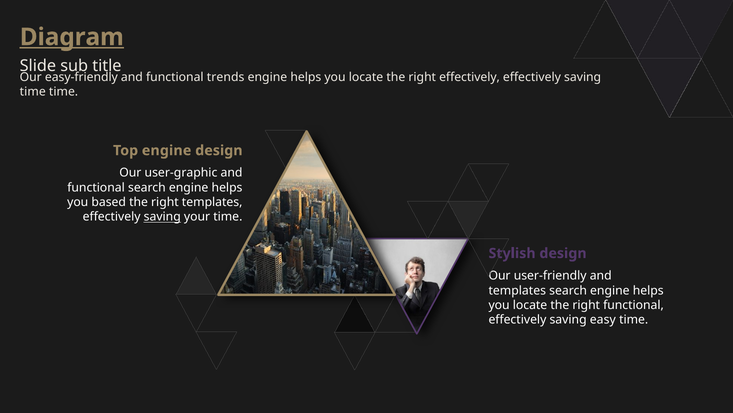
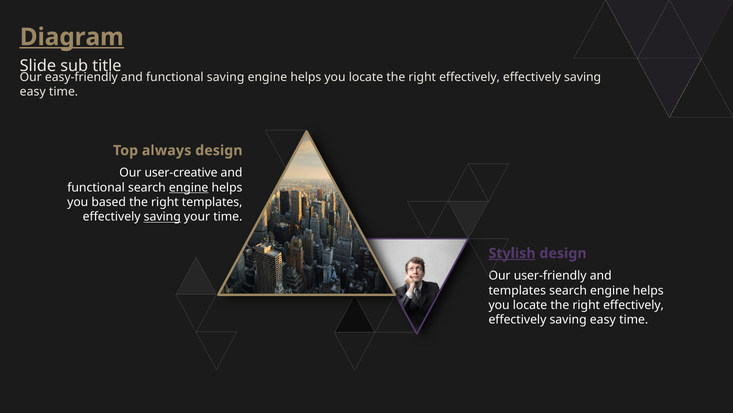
functional trends: trends -> saving
time at (33, 92): time -> easy
Top engine: engine -> always
user-graphic: user-graphic -> user-creative
engine at (189, 187) underline: none -> present
Stylish underline: none -> present
functional at (633, 305): functional -> effectively
